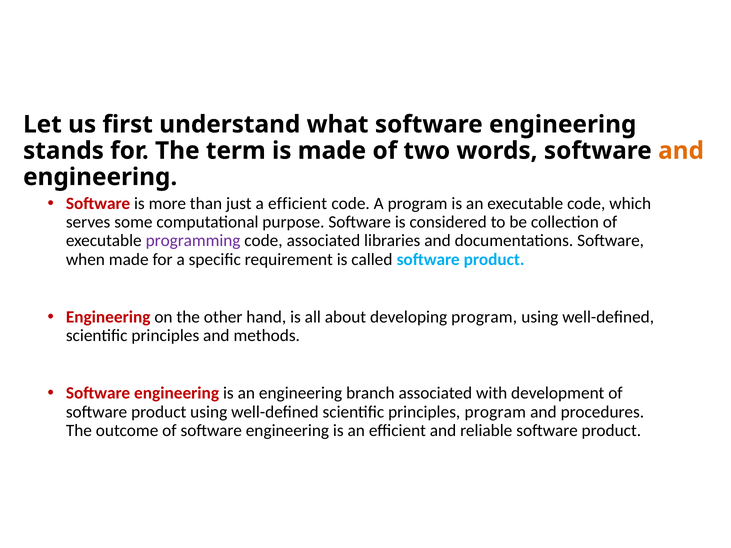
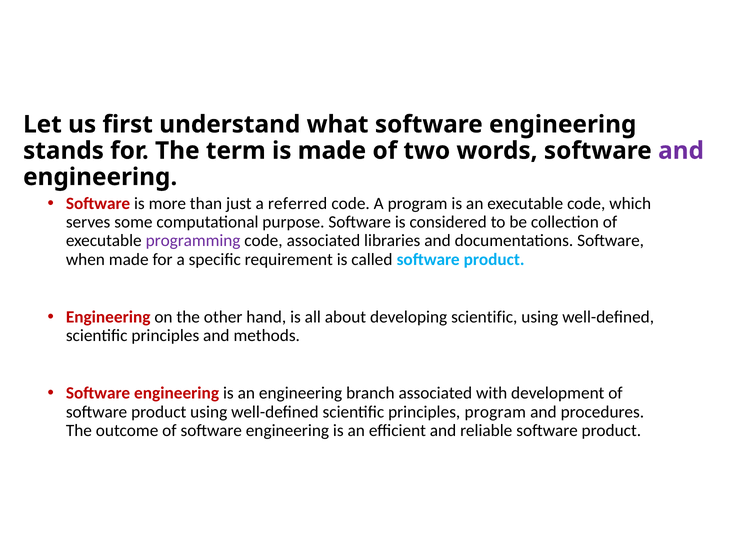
and at (681, 151) colour: orange -> purple
a efficient: efficient -> referred
developing program: program -> scientific
